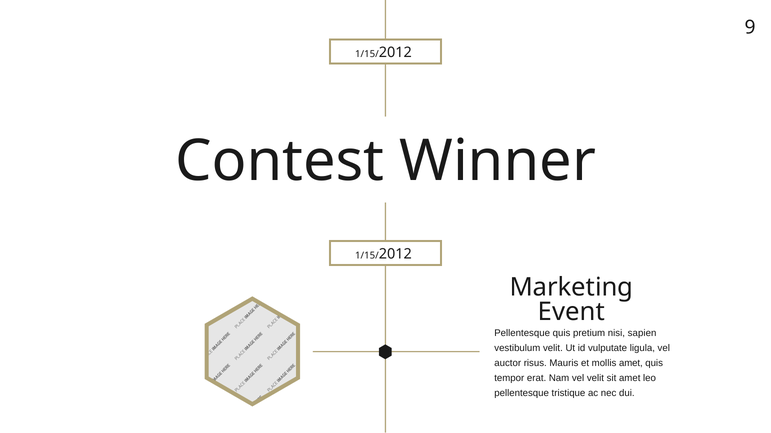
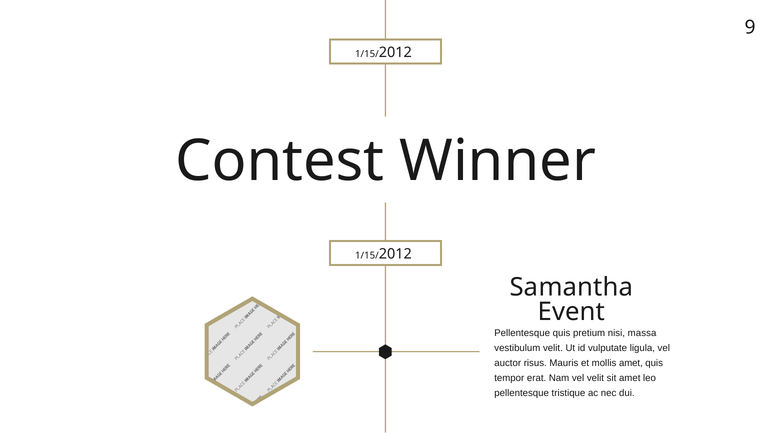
Marketing: Marketing -> Samantha
sapien: sapien -> massa
